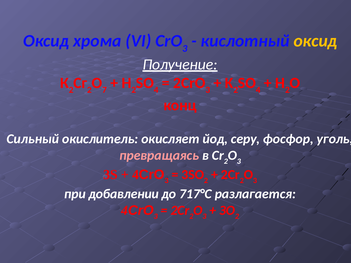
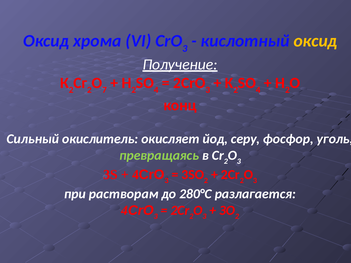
превращаясь colour: pink -> light green
добавлении: добавлении -> растворам
717°С: 717°С -> 280°С
